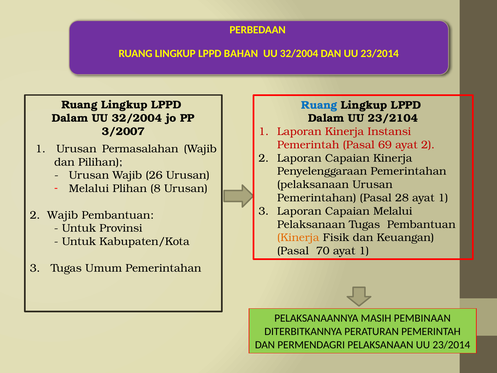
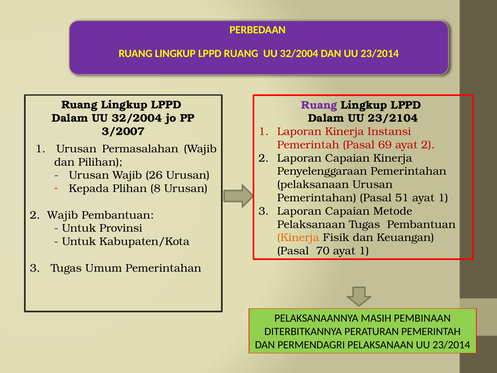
LPPD BAHAN: BAHAN -> RUANG
Ruang at (319, 105) colour: blue -> purple
Melalui at (89, 188): Melalui -> Kepada
28: 28 -> 51
Capaian Melalui: Melalui -> Metode
